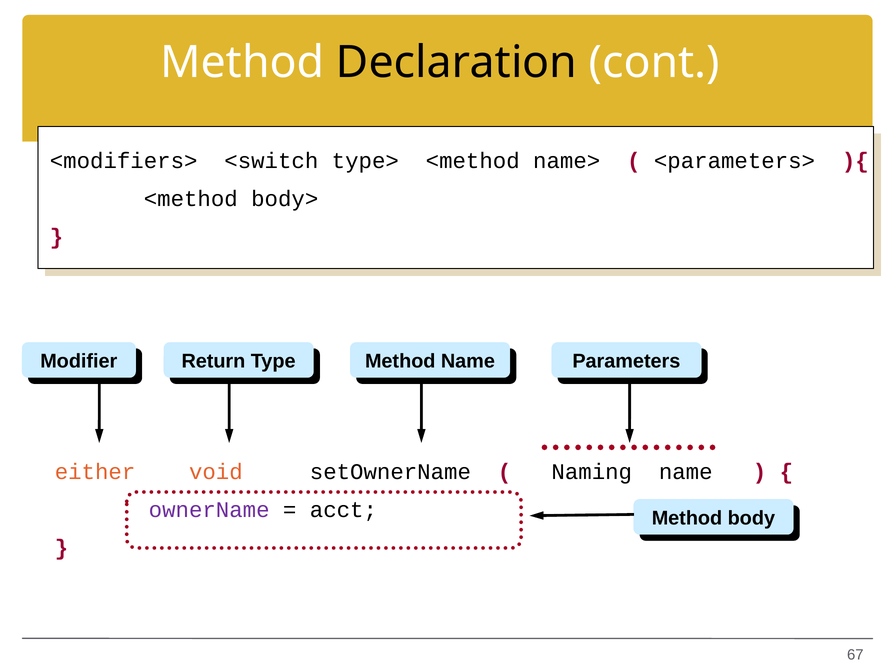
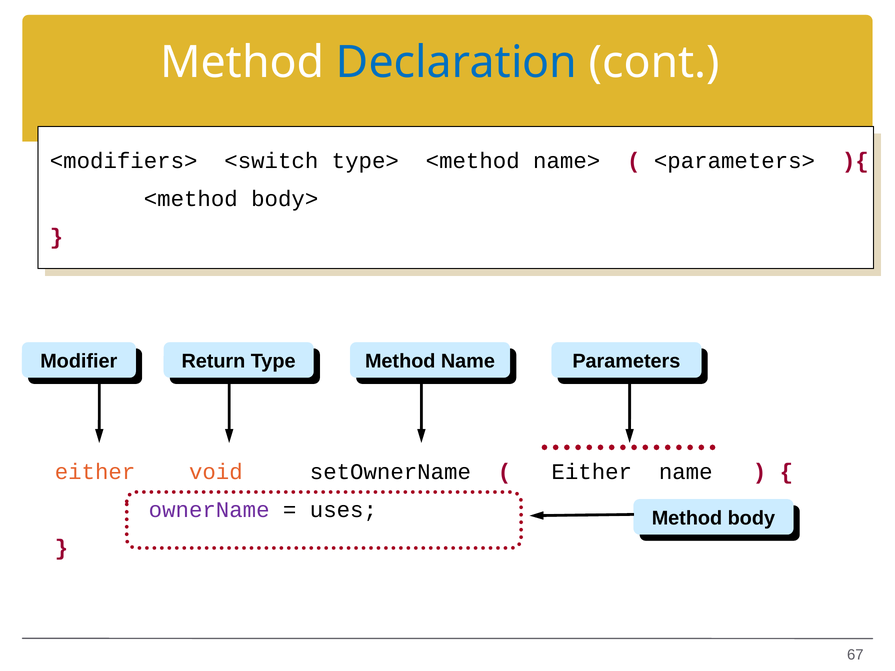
Declaration colour: black -> blue
Naming at (592, 472): Naming -> Either
acct: acct -> uses
